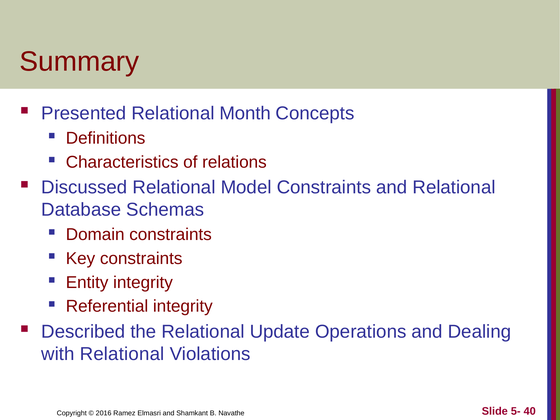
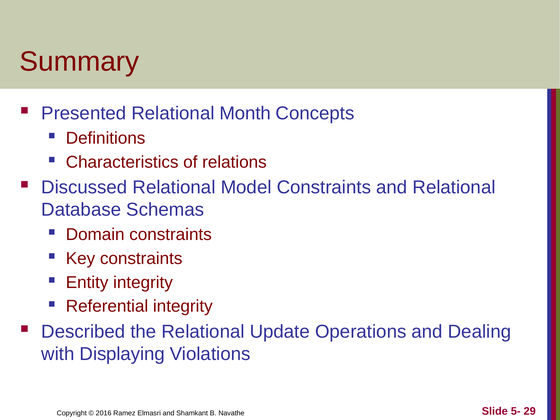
with Relational: Relational -> Displaying
40: 40 -> 29
